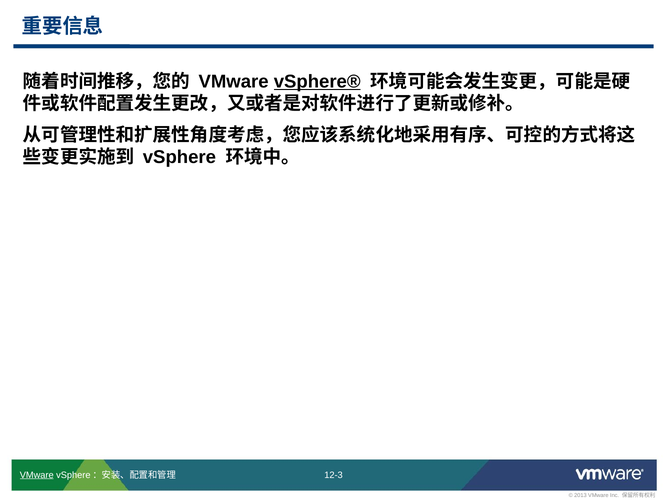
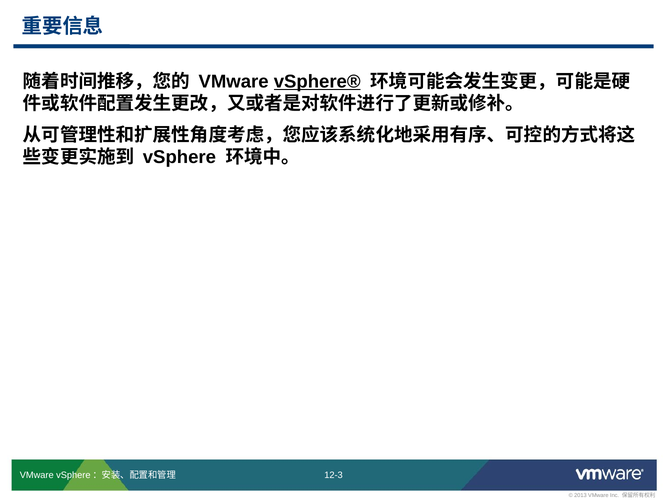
VMware at (37, 475) underline: present -> none
